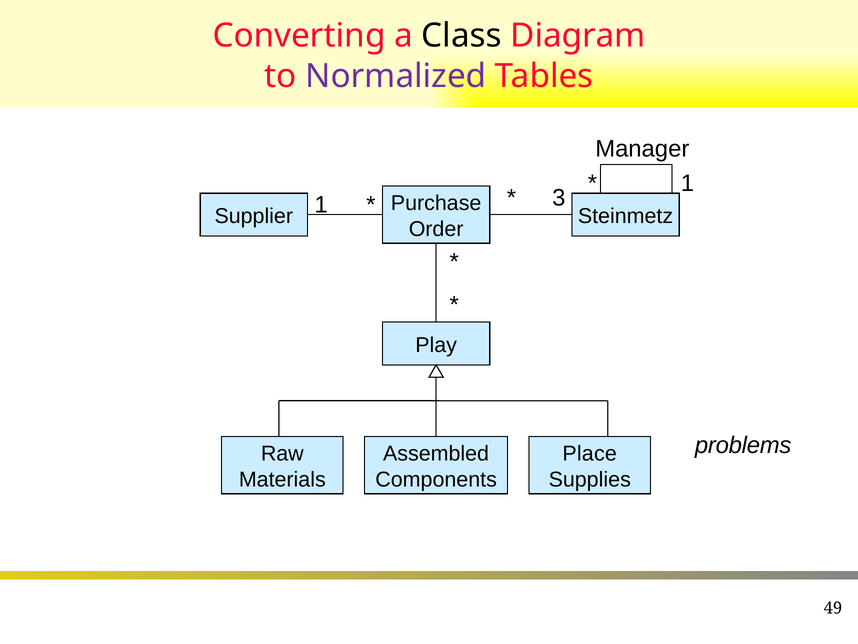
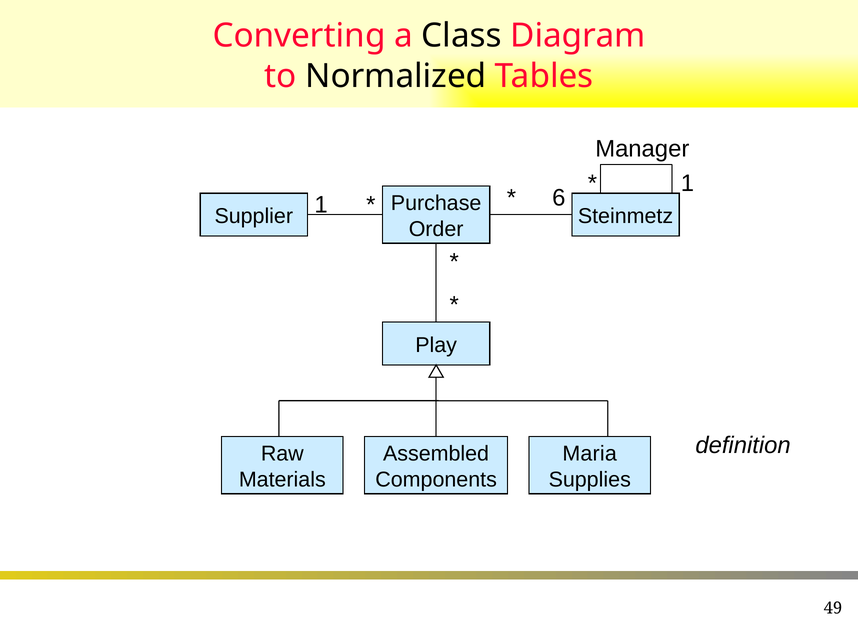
Normalized colour: purple -> black
3: 3 -> 6
problems: problems -> definition
Place: Place -> Maria
